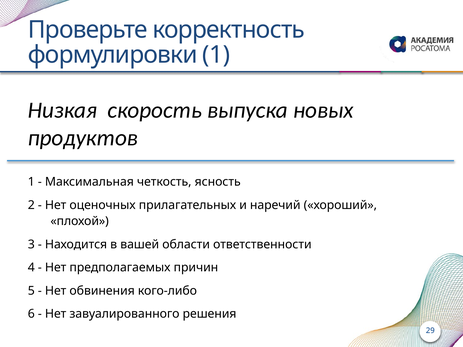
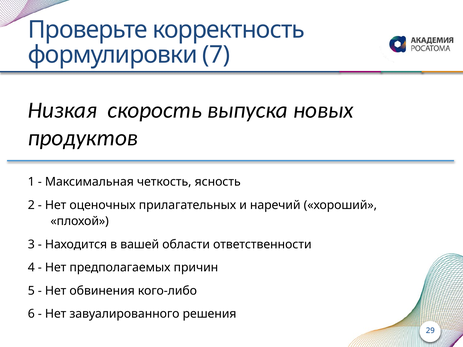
формулировки 1: 1 -> 7
